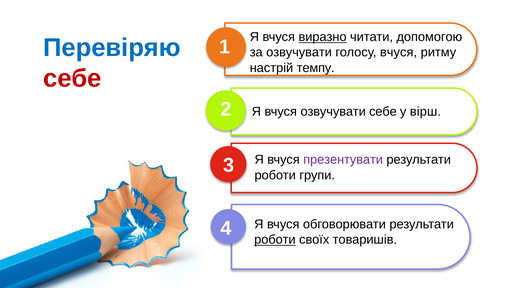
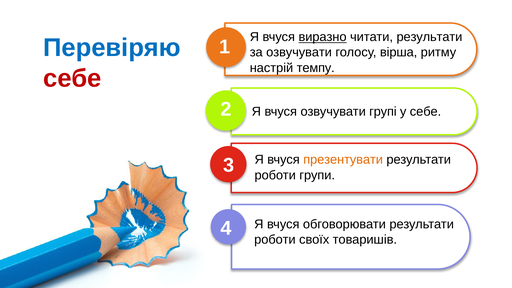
читати допомогою: допомогою -> результати
голосу вчуся: вчуся -> вірша
озвучувати себе: себе -> групі
у вірш: вірш -> себе
презентувати colour: purple -> orange
роботи at (275, 240) underline: present -> none
